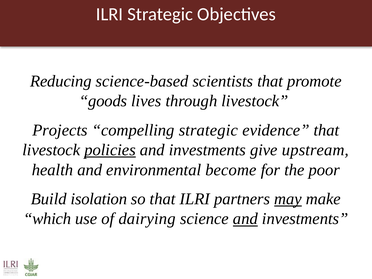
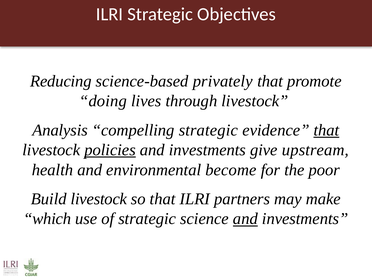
scientists: scientists -> privately
goods: goods -> doing
Projects: Projects -> Analysis
that at (326, 130) underline: none -> present
Build isolation: isolation -> livestock
may underline: present -> none
of dairying: dairying -> strategic
